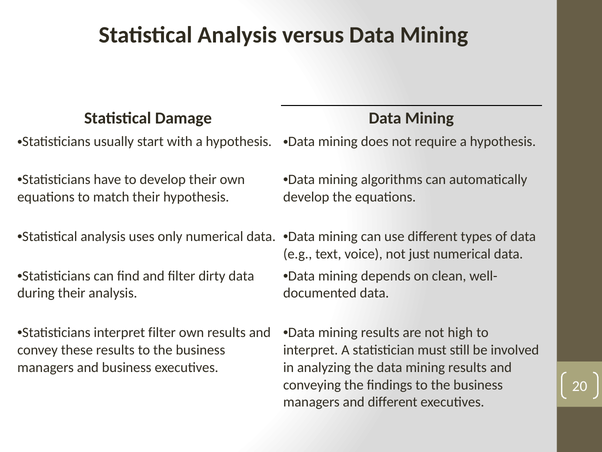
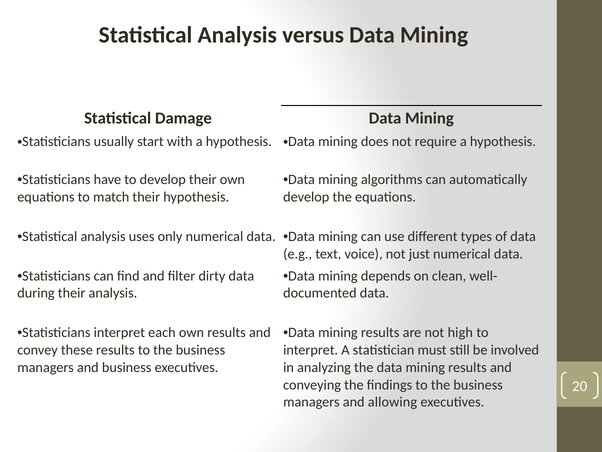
interpret filter: filter -> each
and different: different -> allowing
